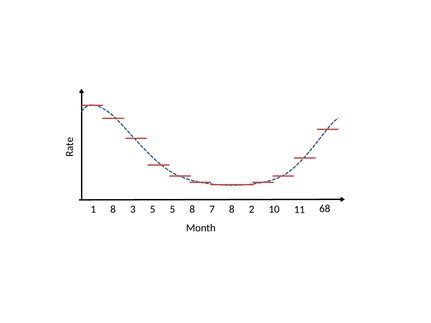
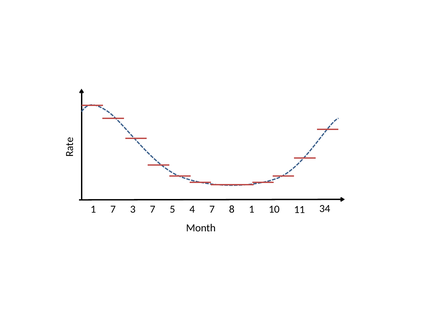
1 8: 8 -> 7
3 5: 5 -> 7
5 8: 8 -> 4
8 2: 2 -> 1
68: 68 -> 34
